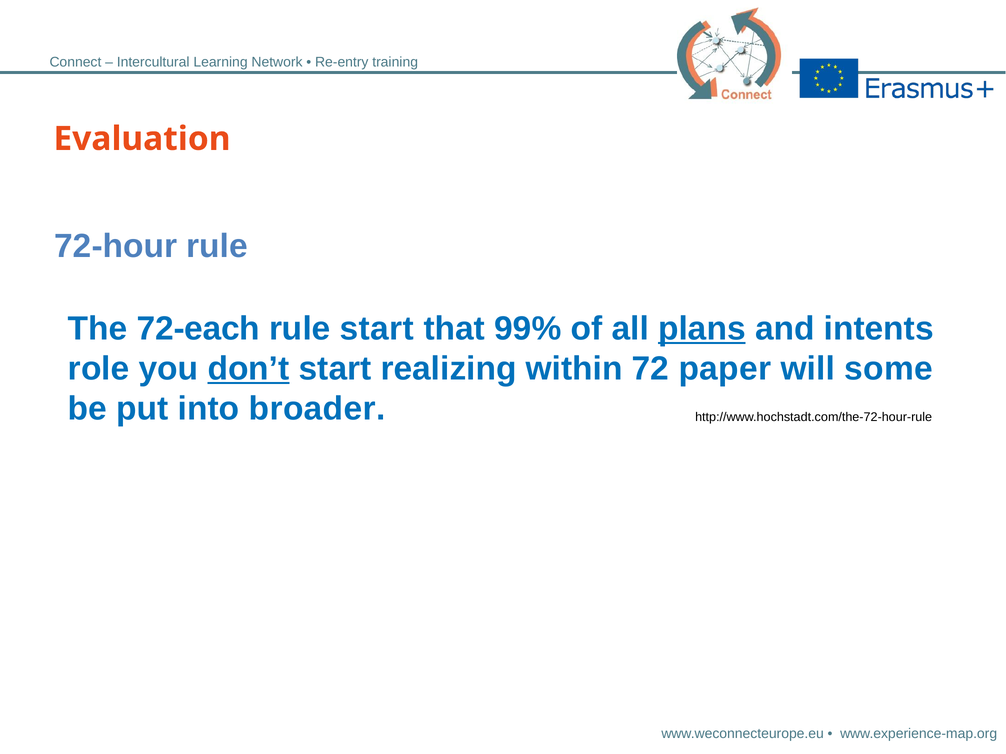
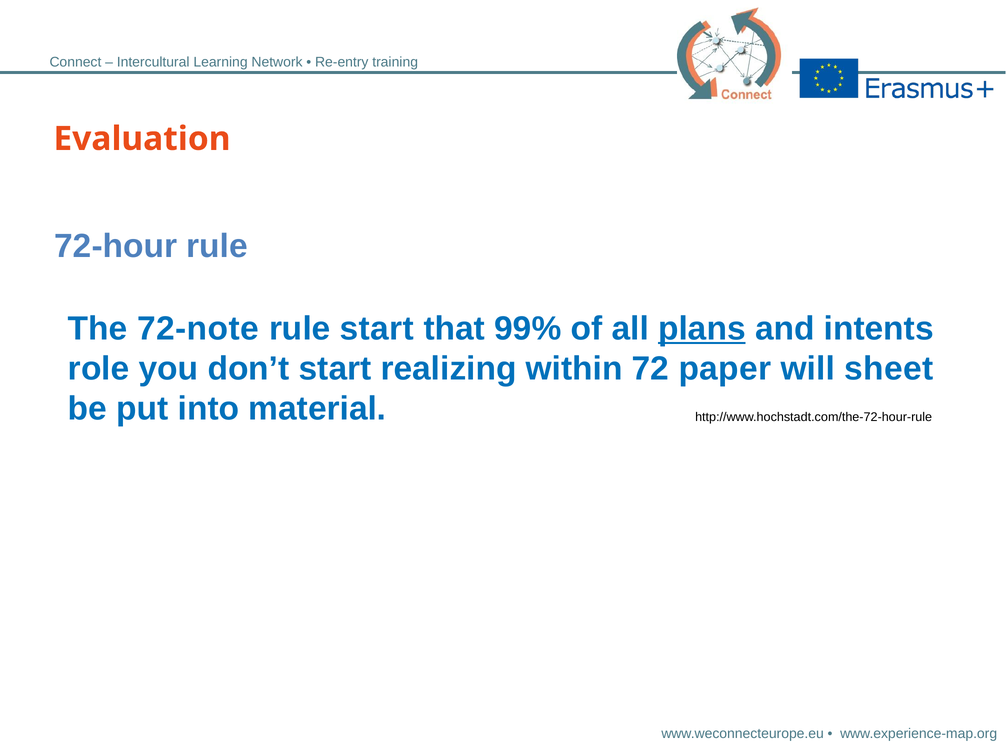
72-each: 72-each -> 72-note
don’t underline: present -> none
some: some -> sheet
broader: broader -> material
